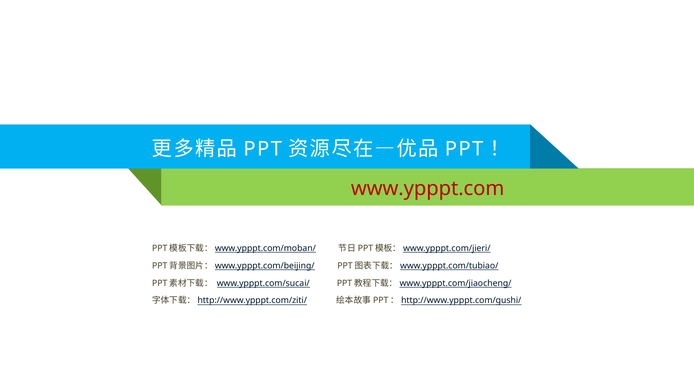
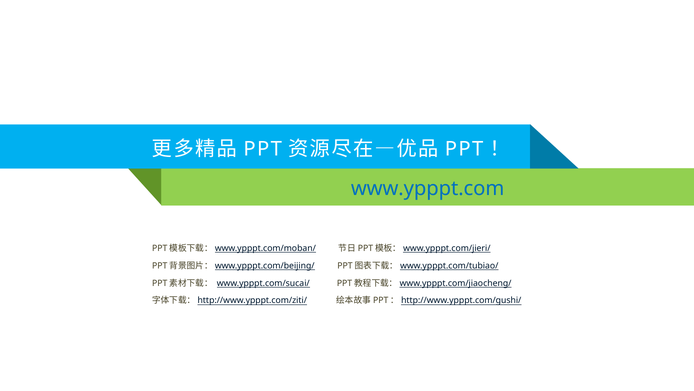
www.ypppt.com colour: red -> blue
